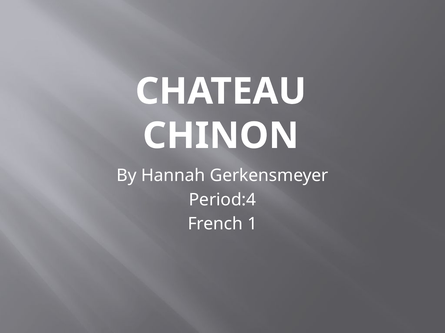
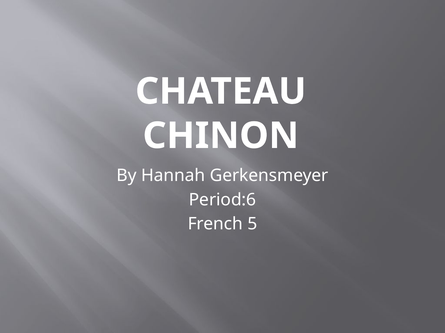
Period:4: Period:4 -> Period:6
1: 1 -> 5
